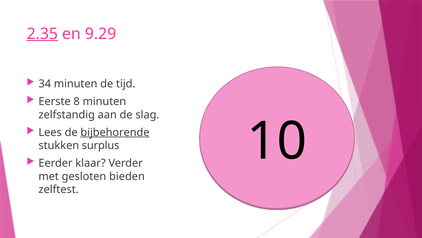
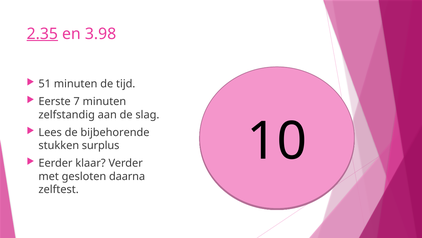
9.29: 9.29 -> 3.98
34: 34 -> 51
8: 8 -> 7
bijbehorende underline: present -> none
bieden: bieden -> daarna
